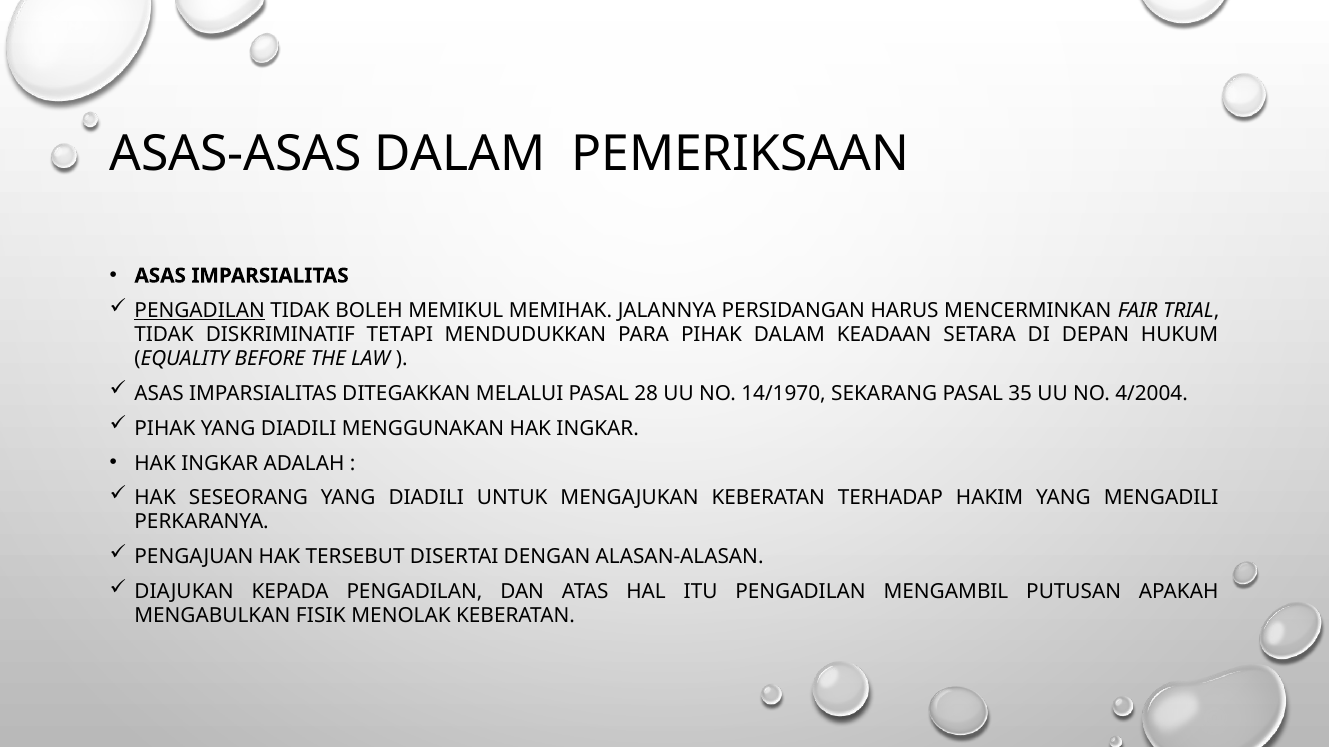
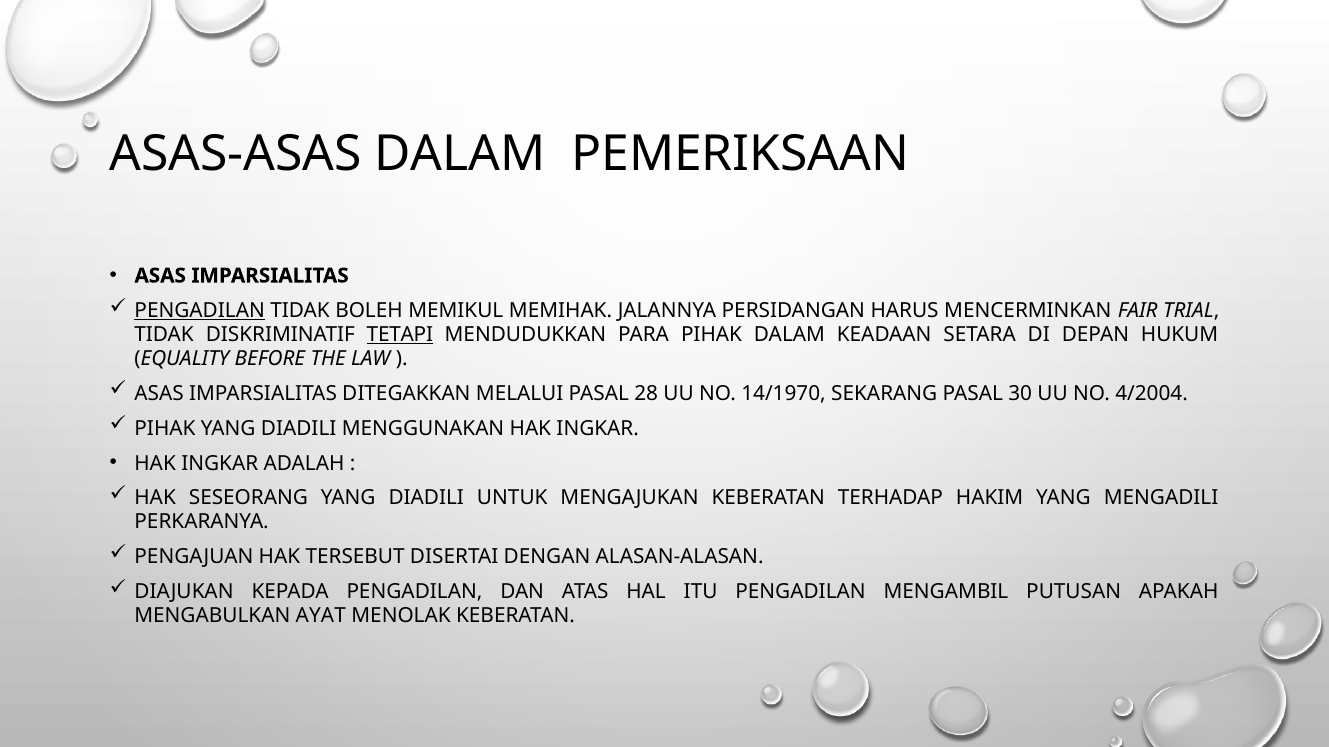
TETAPI underline: none -> present
35: 35 -> 30
FISIK: FISIK -> AYAT
